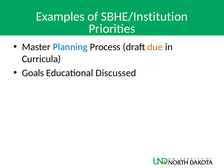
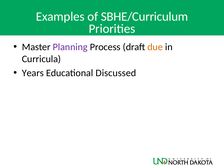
SBHE/Institution: SBHE/Institution -> SBHE/Curriculum
Planning colour: blue -> purple
Goals: Goals -> Years
